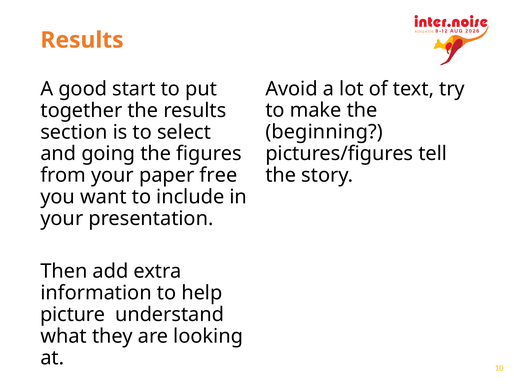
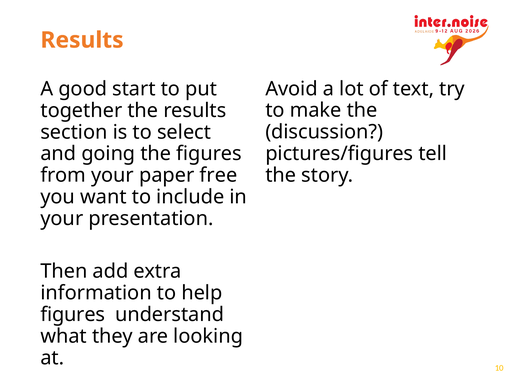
beginning: beginning -> discussion
picture at (73, 314): picture -> figures
